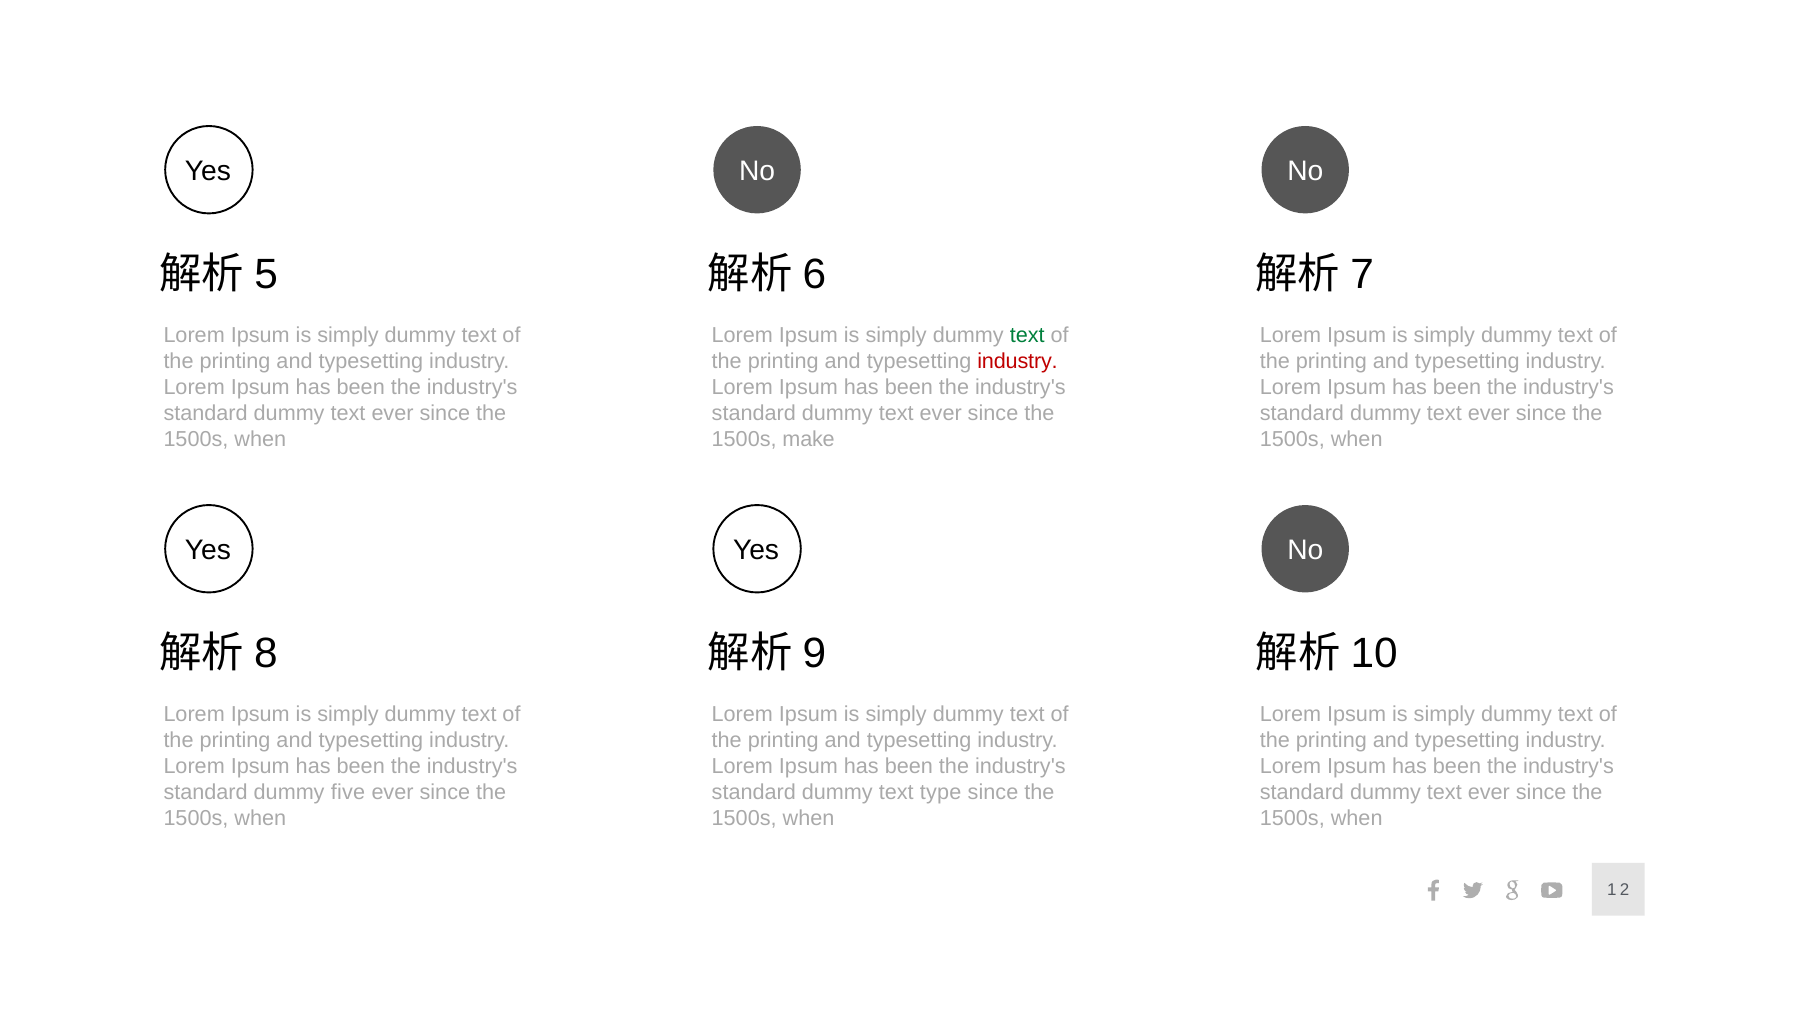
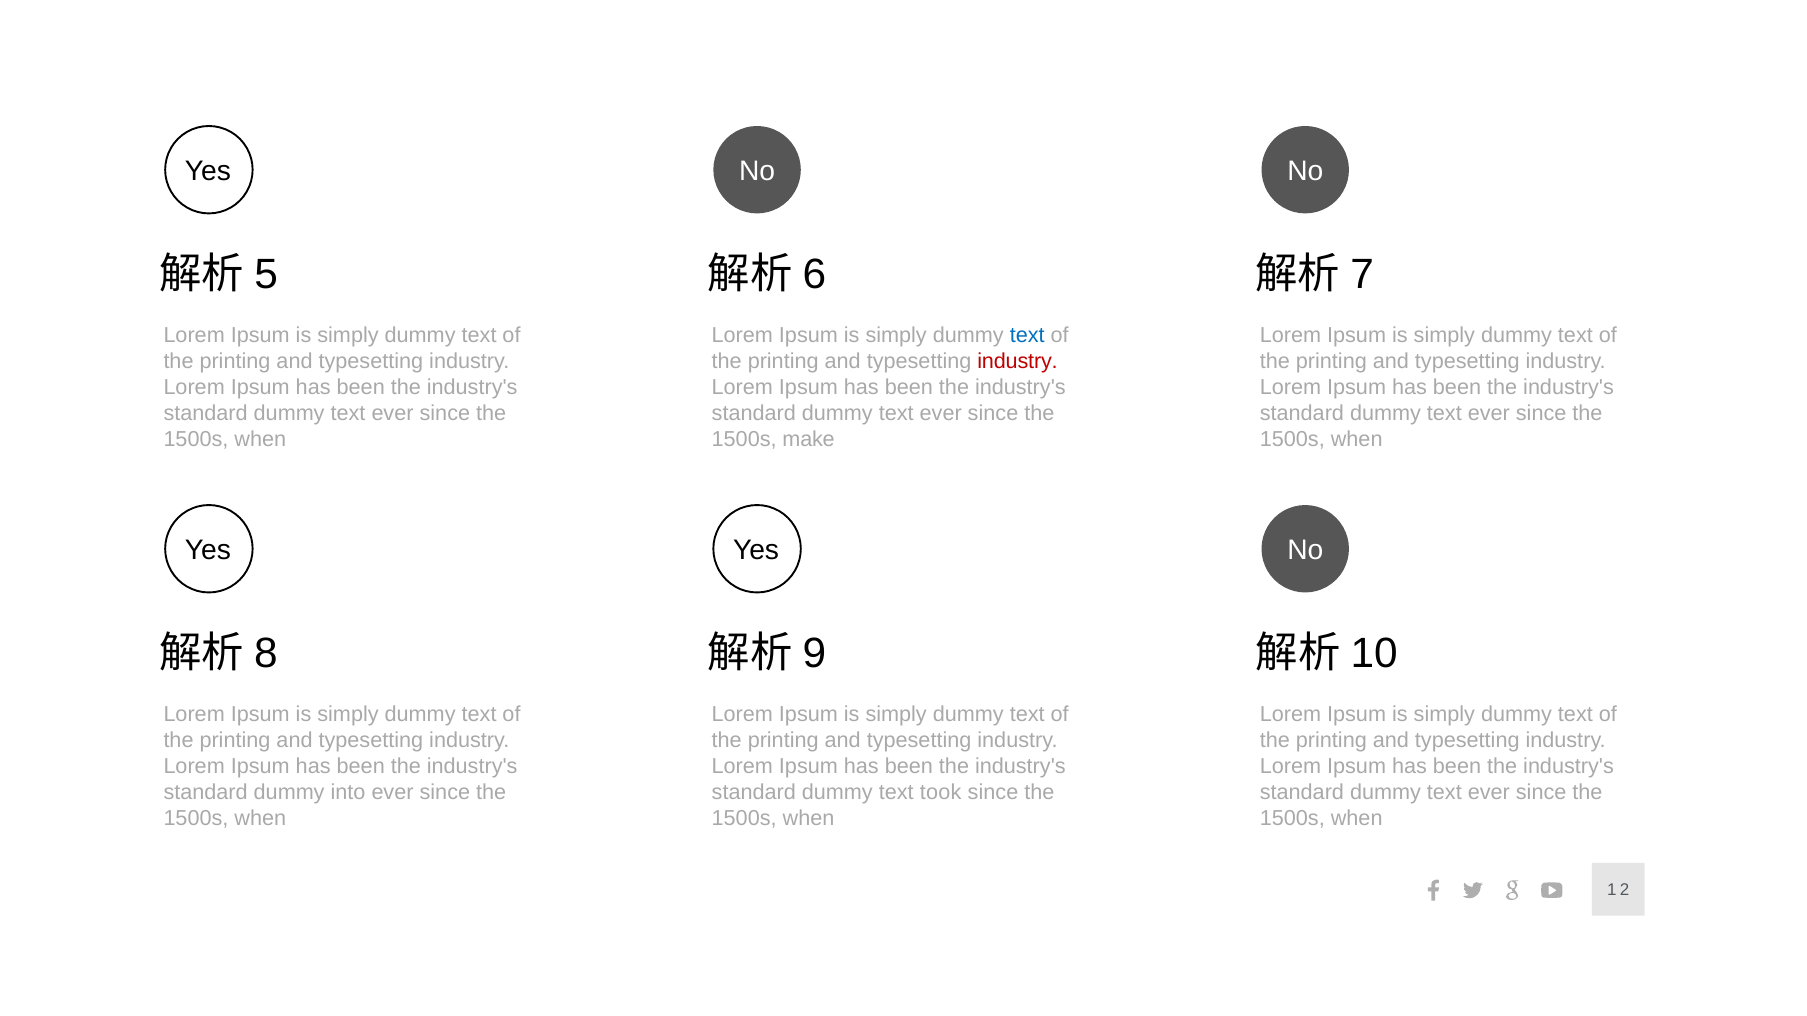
text at (1027, 335) colour: green -> blue
five: five -> into
type: type -> took
